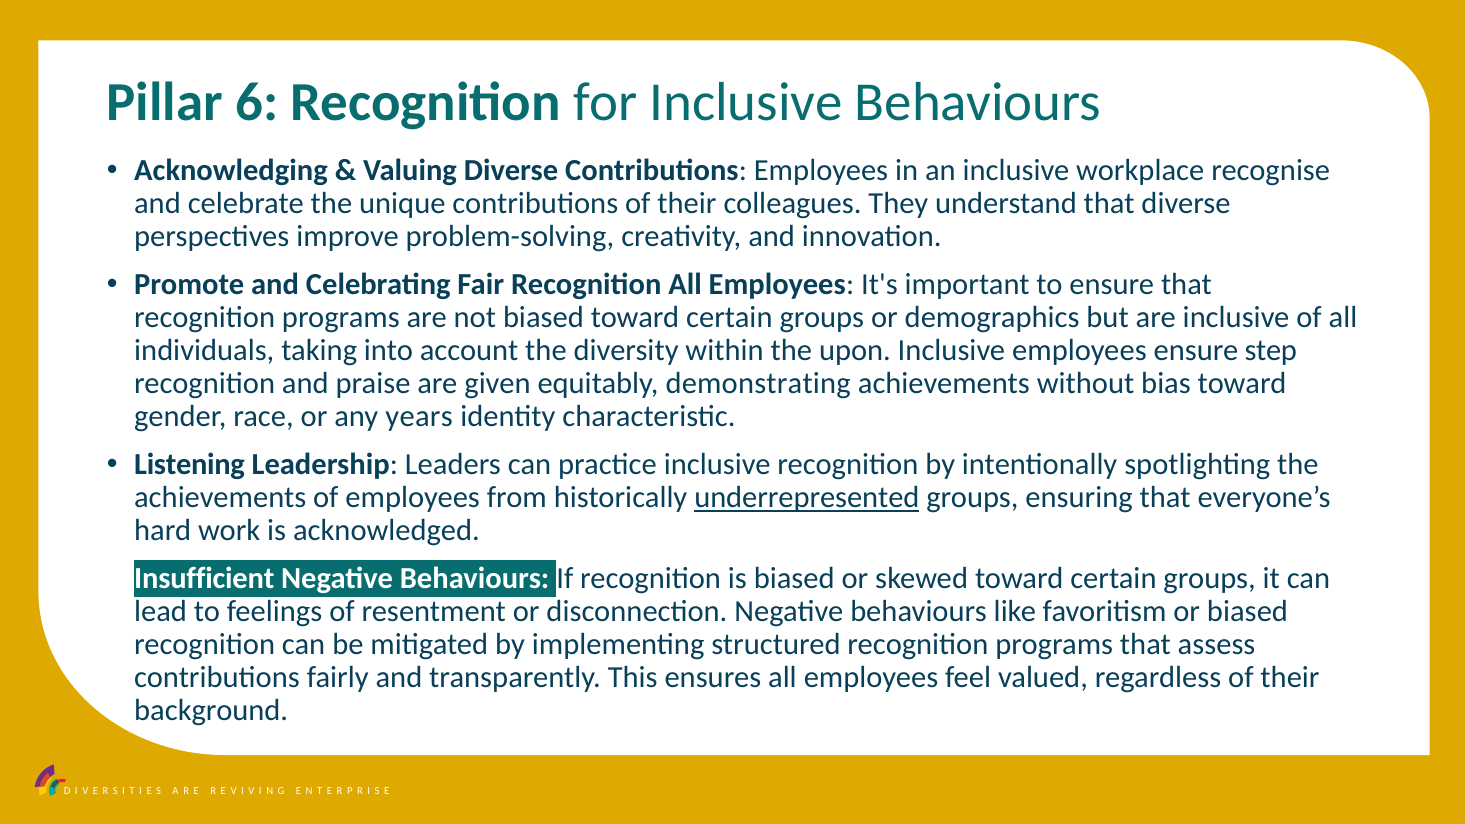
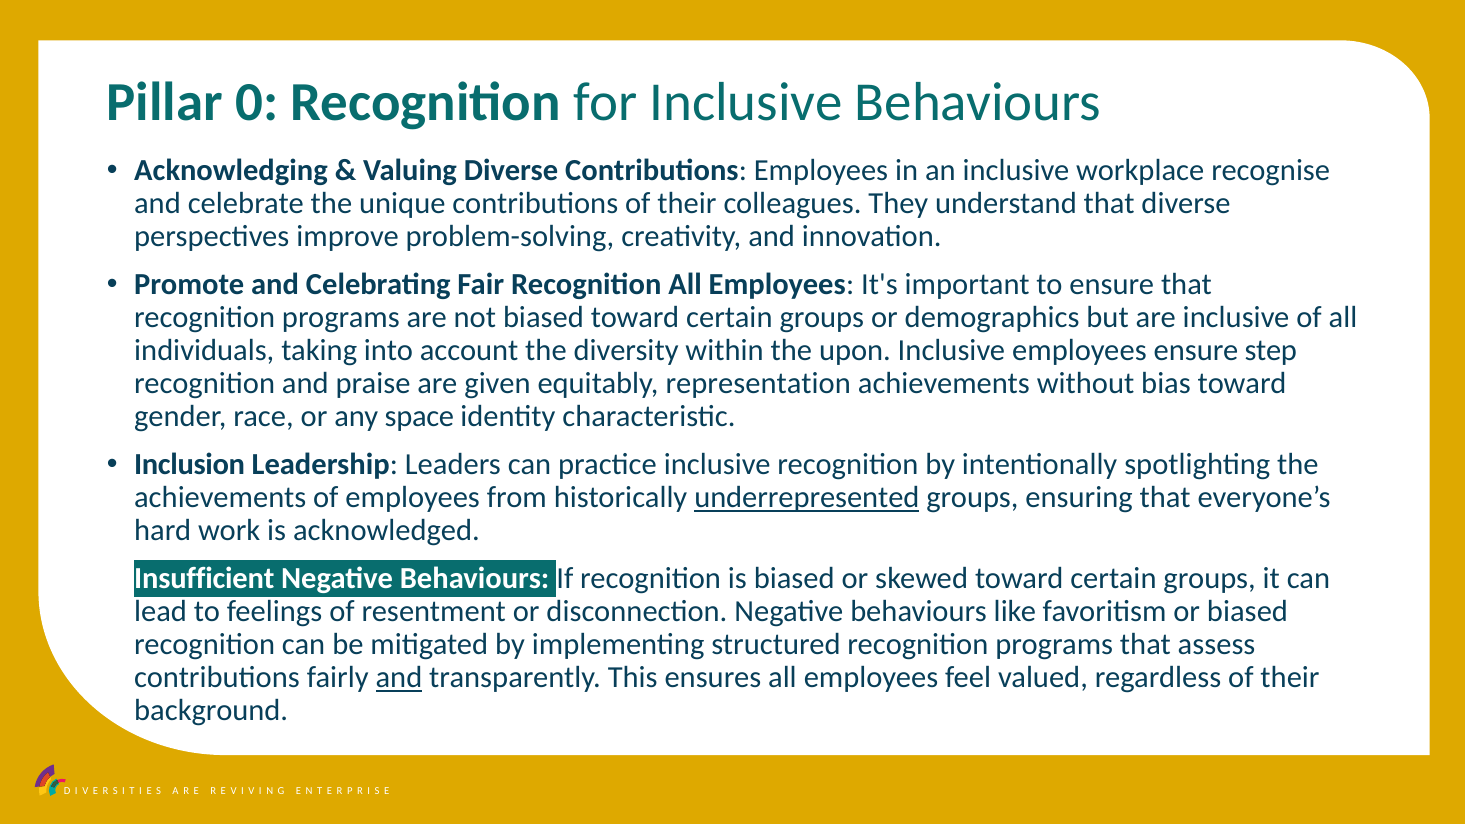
6: 6 -> 0
demonstrating: demonstrating -> representation
years: years -> space
Listening: Listening -> Inclusion
and at (399, 678) underline: none -> present
